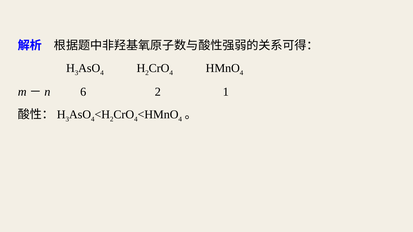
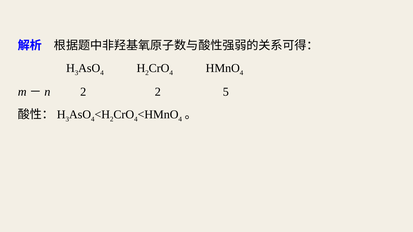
6 at (83, 92): 6 -> 2
1: 1 -> 5
